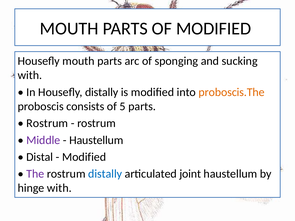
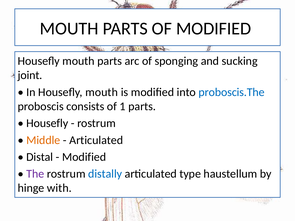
with at (30, 75): with -> joint
In Housefly distally: distally -> mouth
proboscis.The colour: orange -> blue
5: 5 -> 1
Rostrum at (47, 123): Rostrum -> Housefly
Middle colour: purple -> orange
Haustellum at (96, 140): Haustellum -> Articulated
joint: joint -> type
